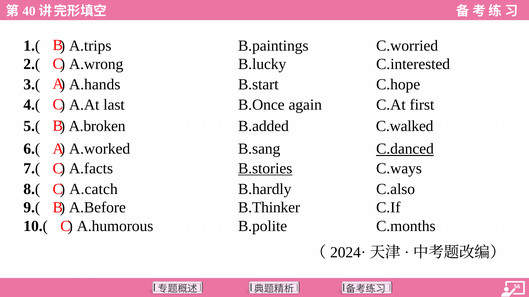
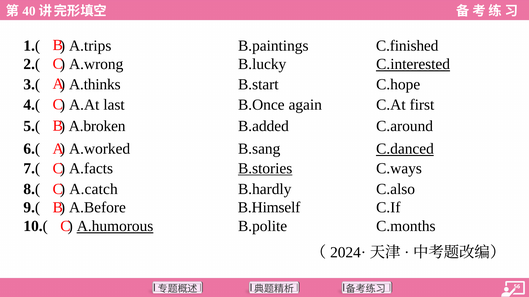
C.worried: C.worried -> C.finished
C.interested underline: none -> present
A.hands: A.hands -> A.thinks
C.walked: C.walked -> C.around
B.Thinker: B.Thinker -> B.Himself
A.humorous underline: none -> present
